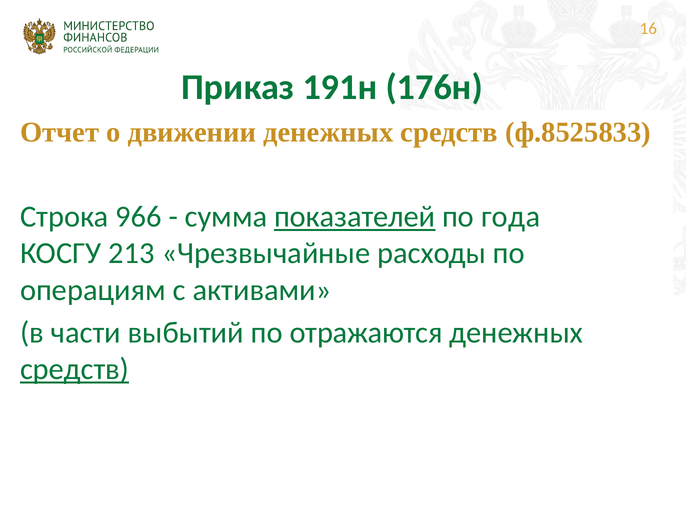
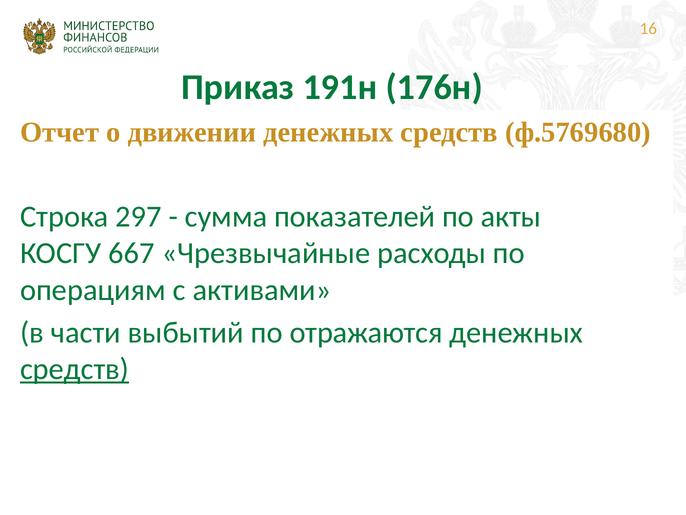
ф.8525833: ф.8525833 -> ф.5769680
966: 966 -> 297
показателей underline: present -> none
года: года -> акты
213: 213 -> 667
